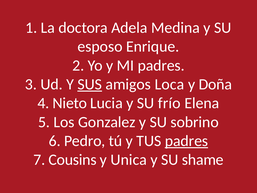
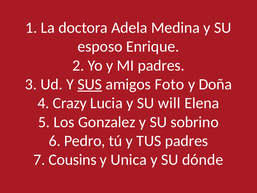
Loca: Loca -> Foto
Nieto: Nieto -> Crazy
frío: frío -> will
padres at (186, 141) underline: present -> none
shame: shame -> dónde
